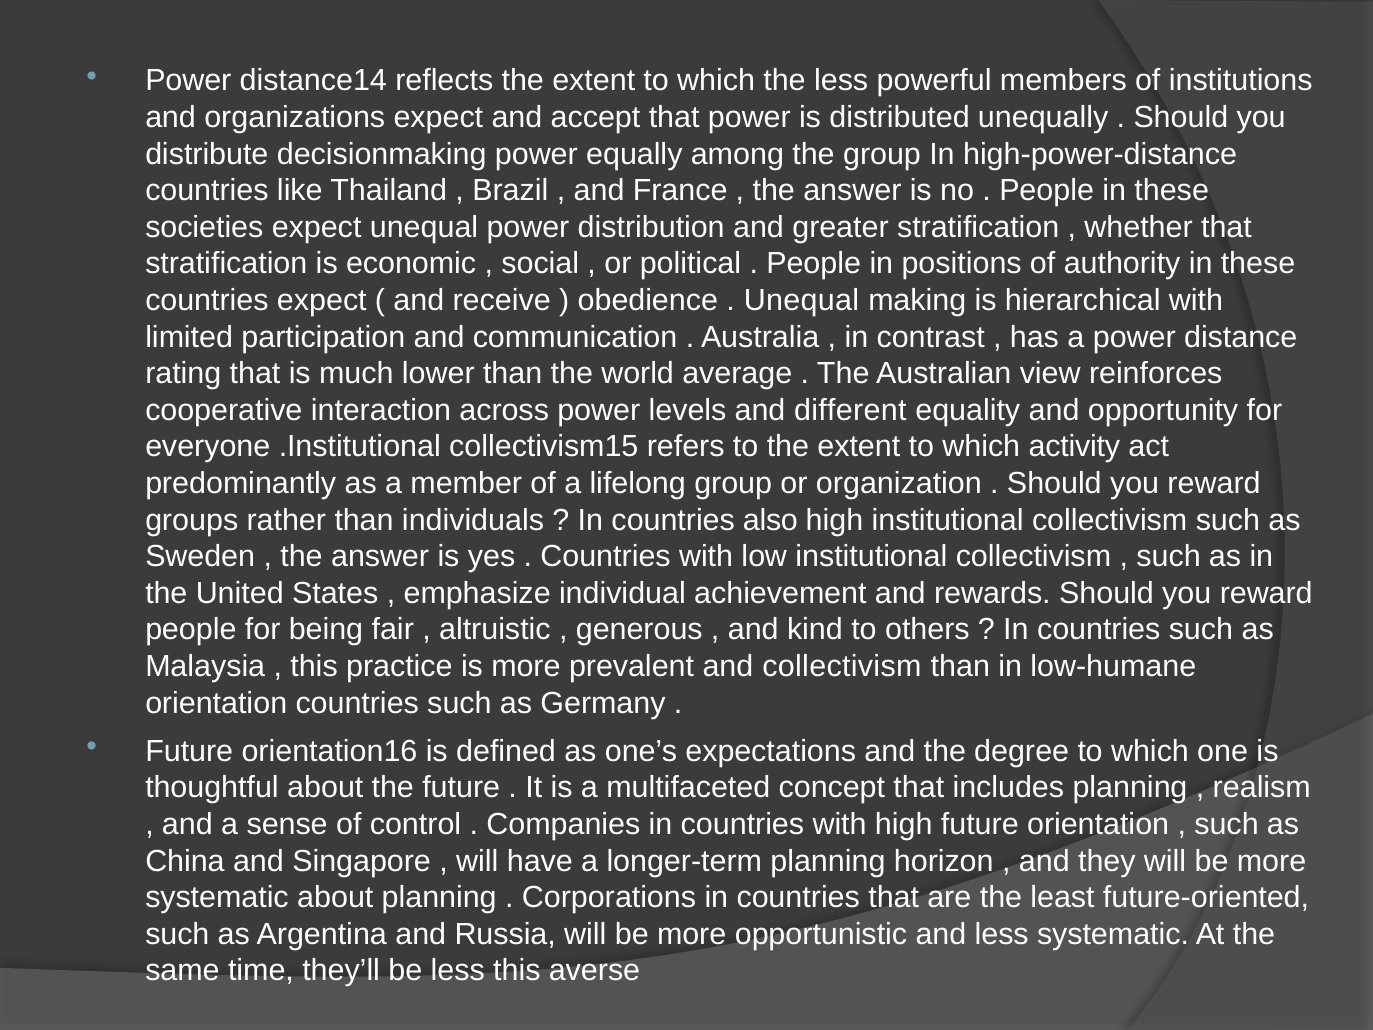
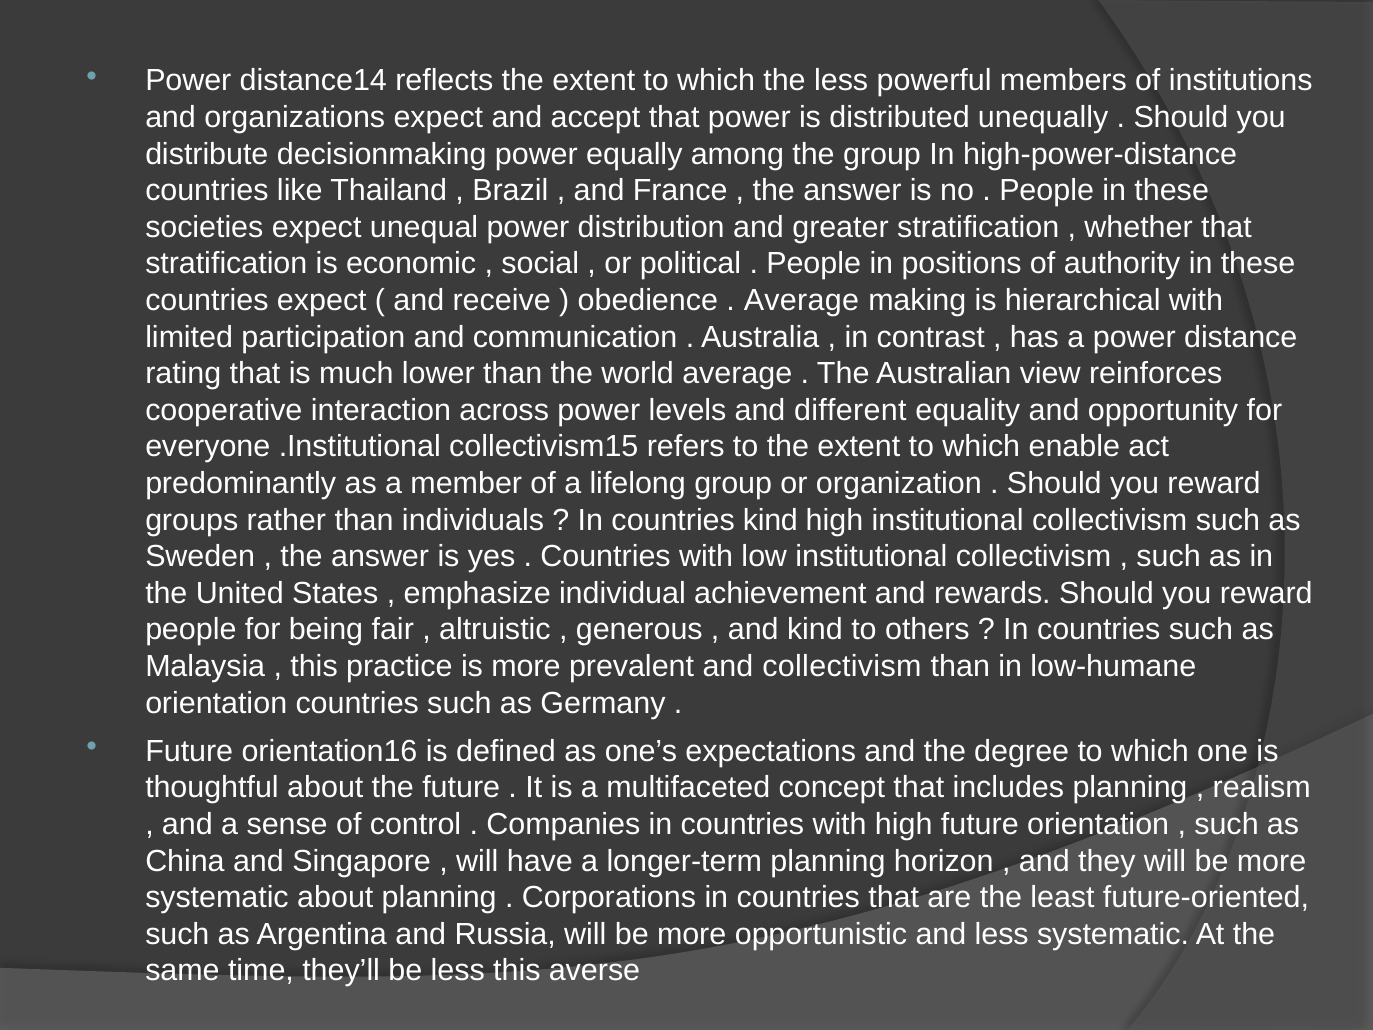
Unequal at (801, 300): Unequal -> Average
activity: activity -> enable
countries also: also -> kind
